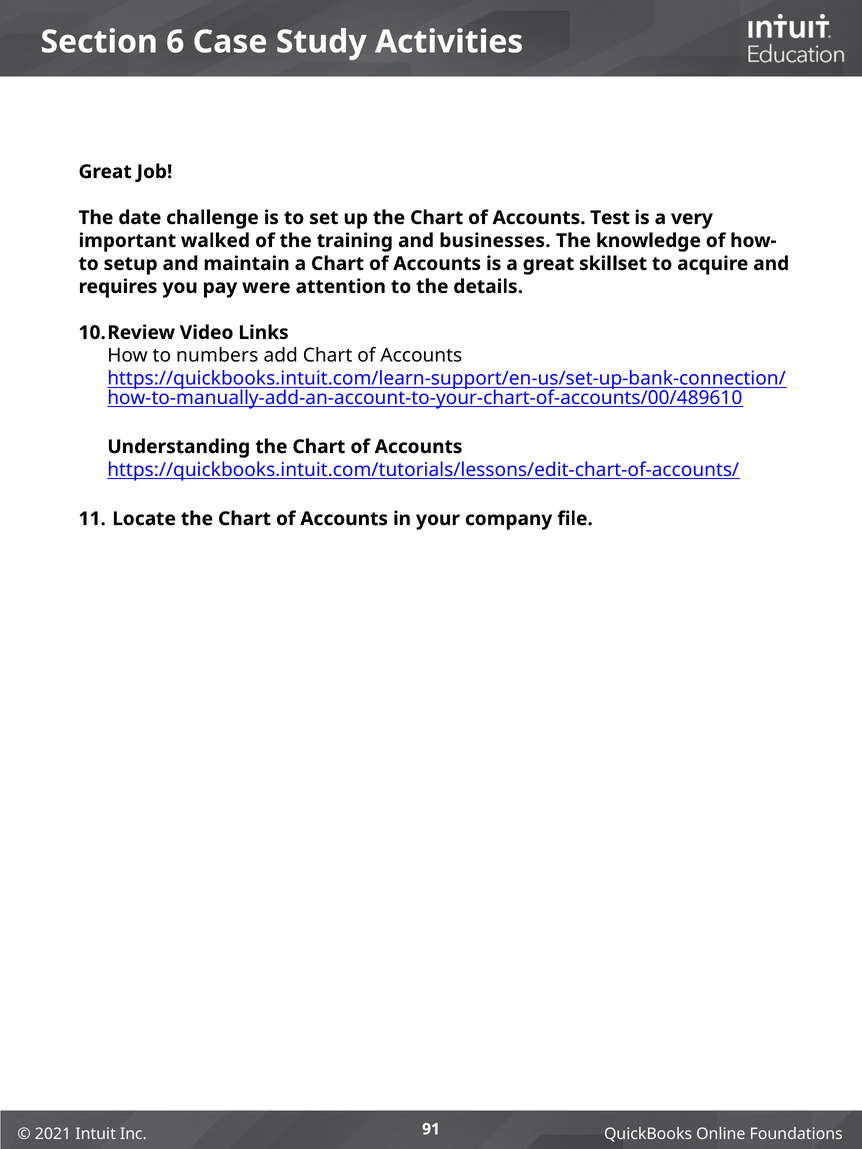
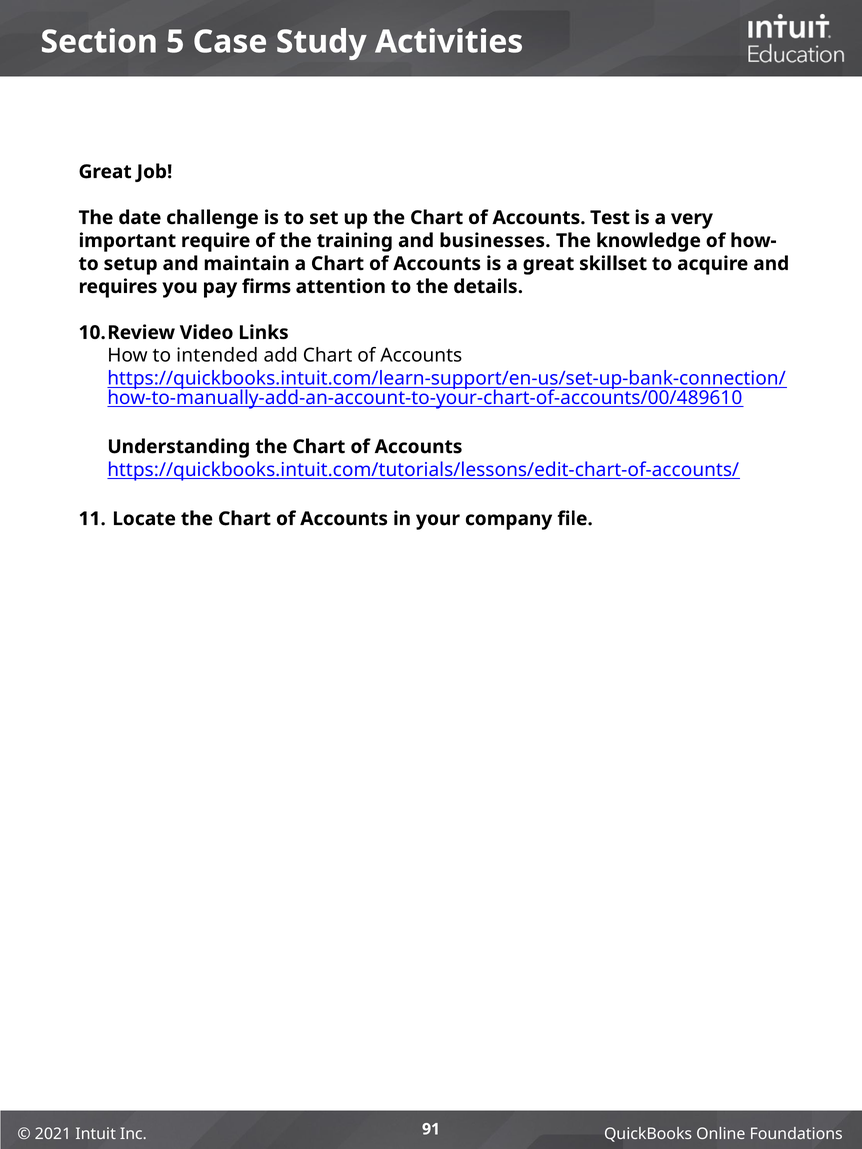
6: 6 -> 5
walked: walked -> require
were: were -> firms
numbers: numbers -> intended
